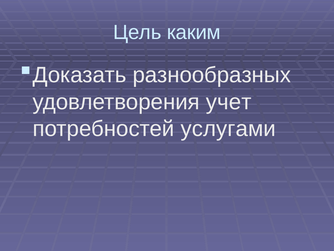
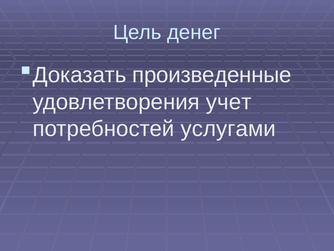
каким: каким -> денег
разнообразных: разнообразных -> произведенные
